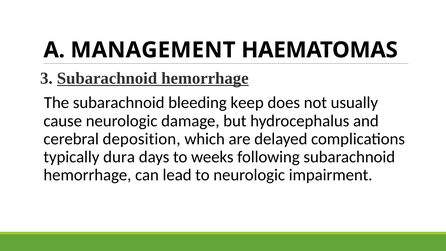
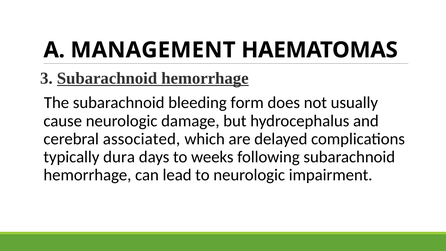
keep: keep -> form
deposition: deposition -> associated
